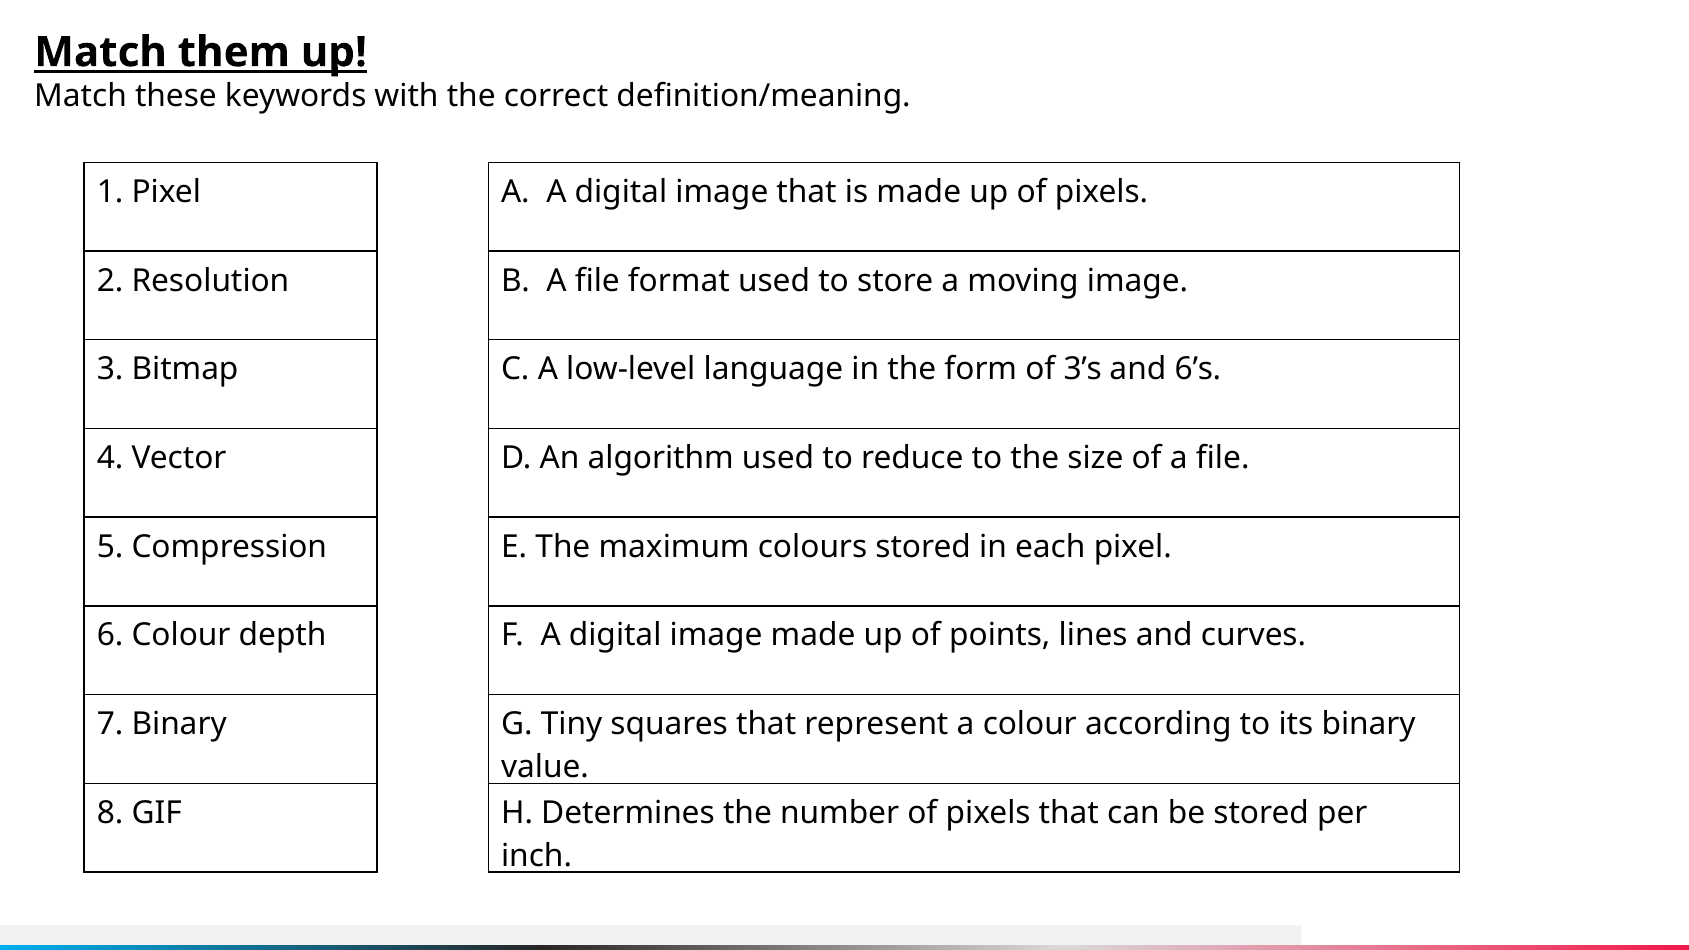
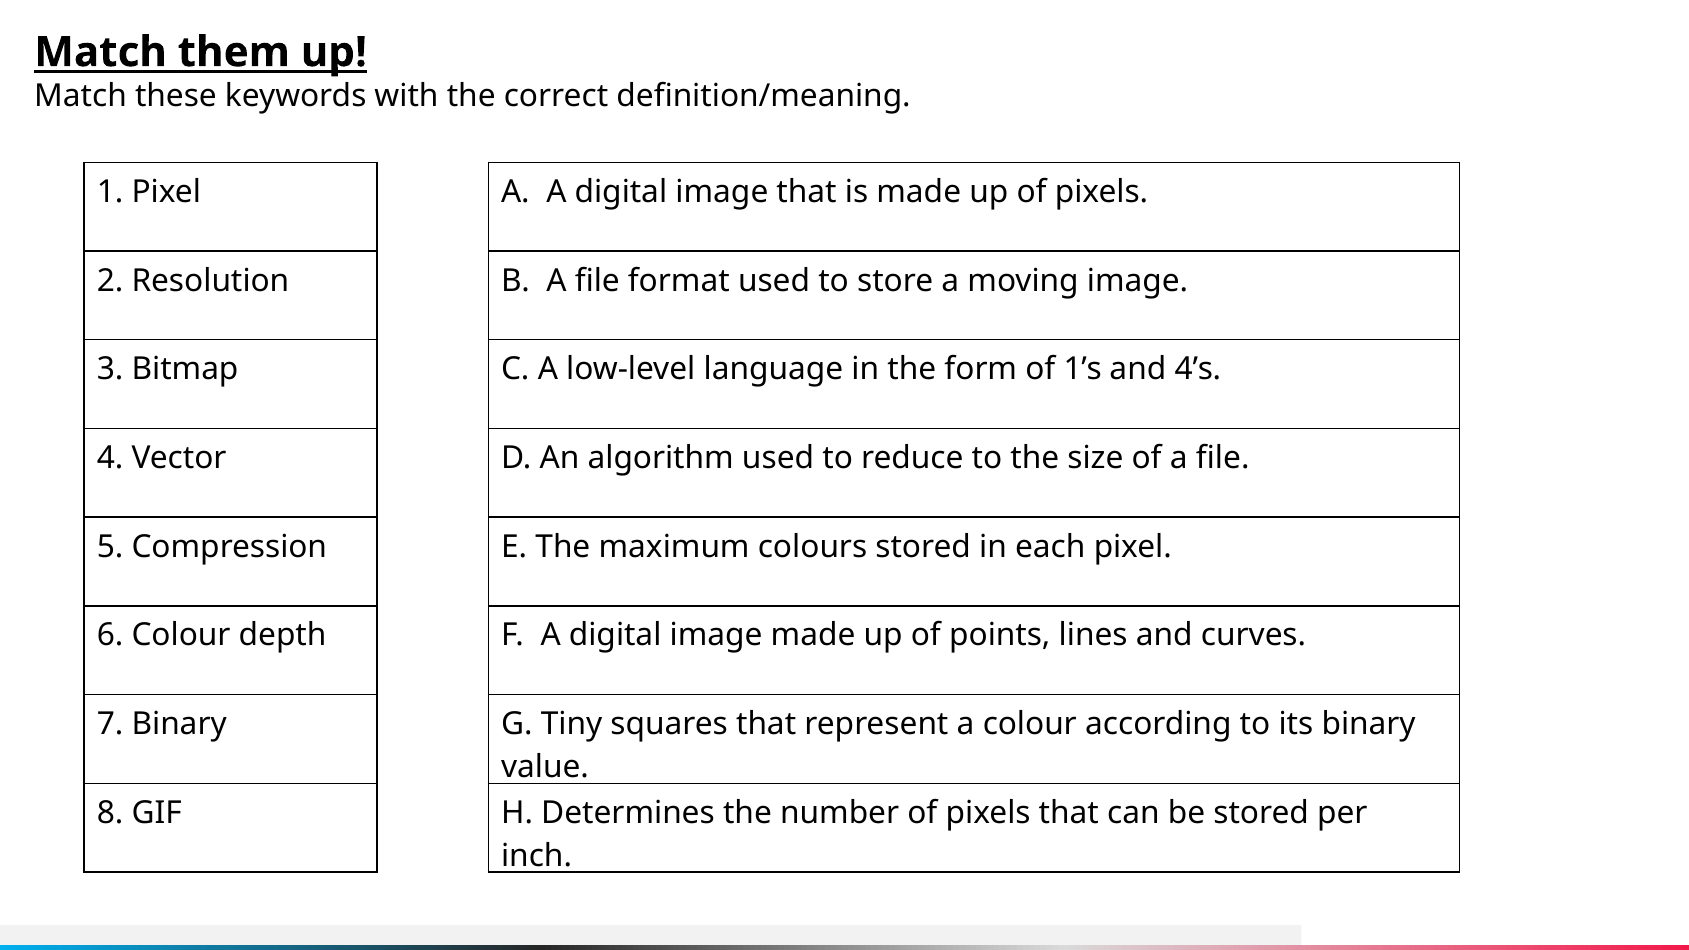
3’s: 3’s -> 1’s
6’s: 6’s -> 4’s
